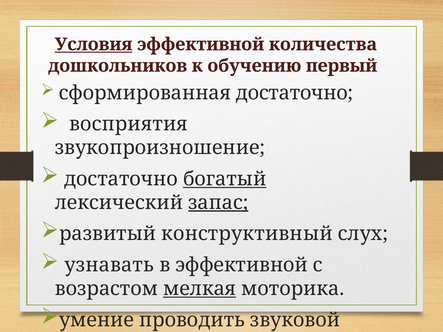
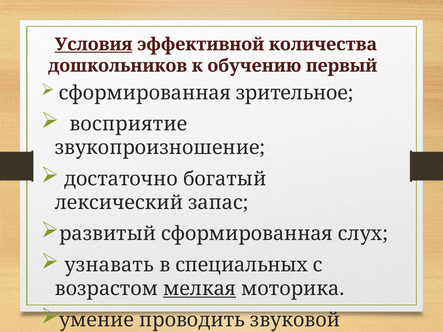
сформированная достаточно: достаточно -> зрительное
восприятия: восприятия -> восприятие
богатый underline: present -> none
запас underline: present -> none
развитый конструктивный: конструктивный -> сформированная
в эффективной: эффективной -> специальных
